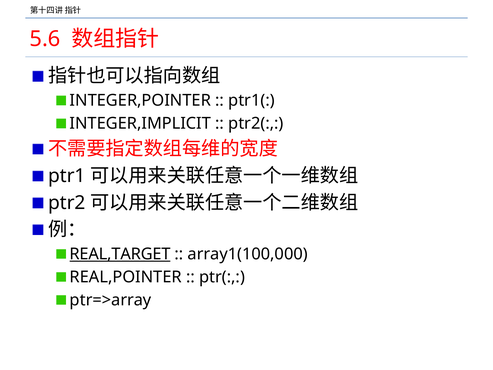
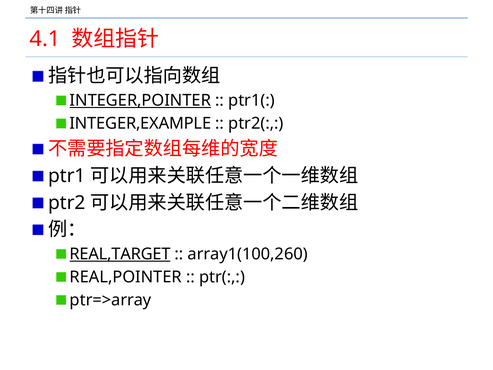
5.6: 5.6 -> 4.1
INTEGER,POINTER underline: none -> present
INTEGER,IMPLICIT: INTEGER,IMPLICIT -> INTEGER,EXAMPLE
array1(100,000: array1(100,000 -> array1(100,260
